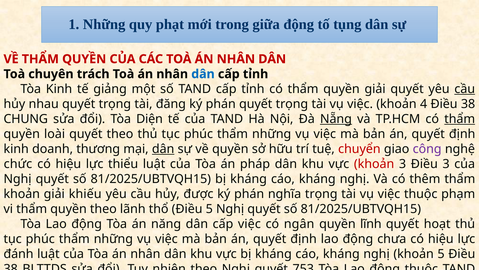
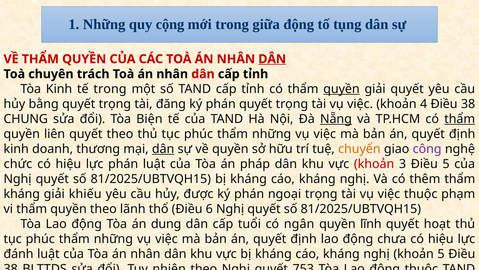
phạt: phạt -> cộng
DÂN at (272, 59) underline: none -> present
dân at (203, 74) colour: blue -> red
tế giảng: giảng -> trong
quyền at (341, 89) underline: none -> present
cầu at (465, 89) underline: present -> none
nhau: nhau -> bằng
Diện: Diện -> Biện
loài: loài -> liên
chuyển colour: red -> orange
lực thiểu: thiểu -> phán
Điều 3: 3 -> 5
khoản at (22, 194): khoản -> kháng
nghĩa: nghĩa -> ngoại
Điều 5: 5 -> 6
năng: năng -> dung
cấp việc: việc -> tuổi
